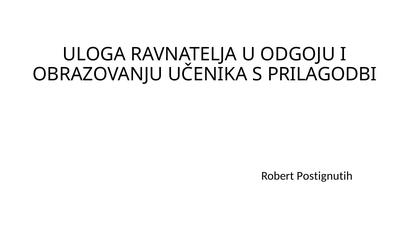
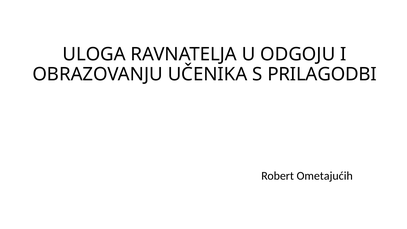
Postignutih: Postignutih -> Ometajućih
